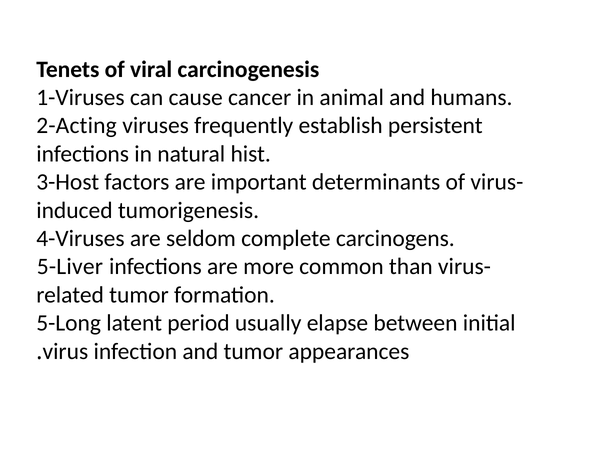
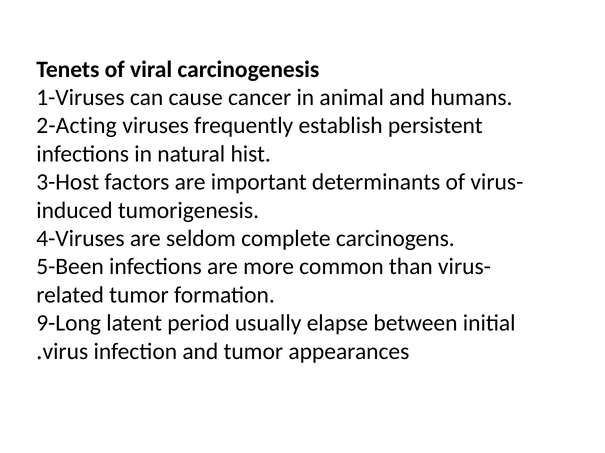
5-Liver: 5-Liver -> 5-Been
5-Long: 5-Long -> 9-Long
